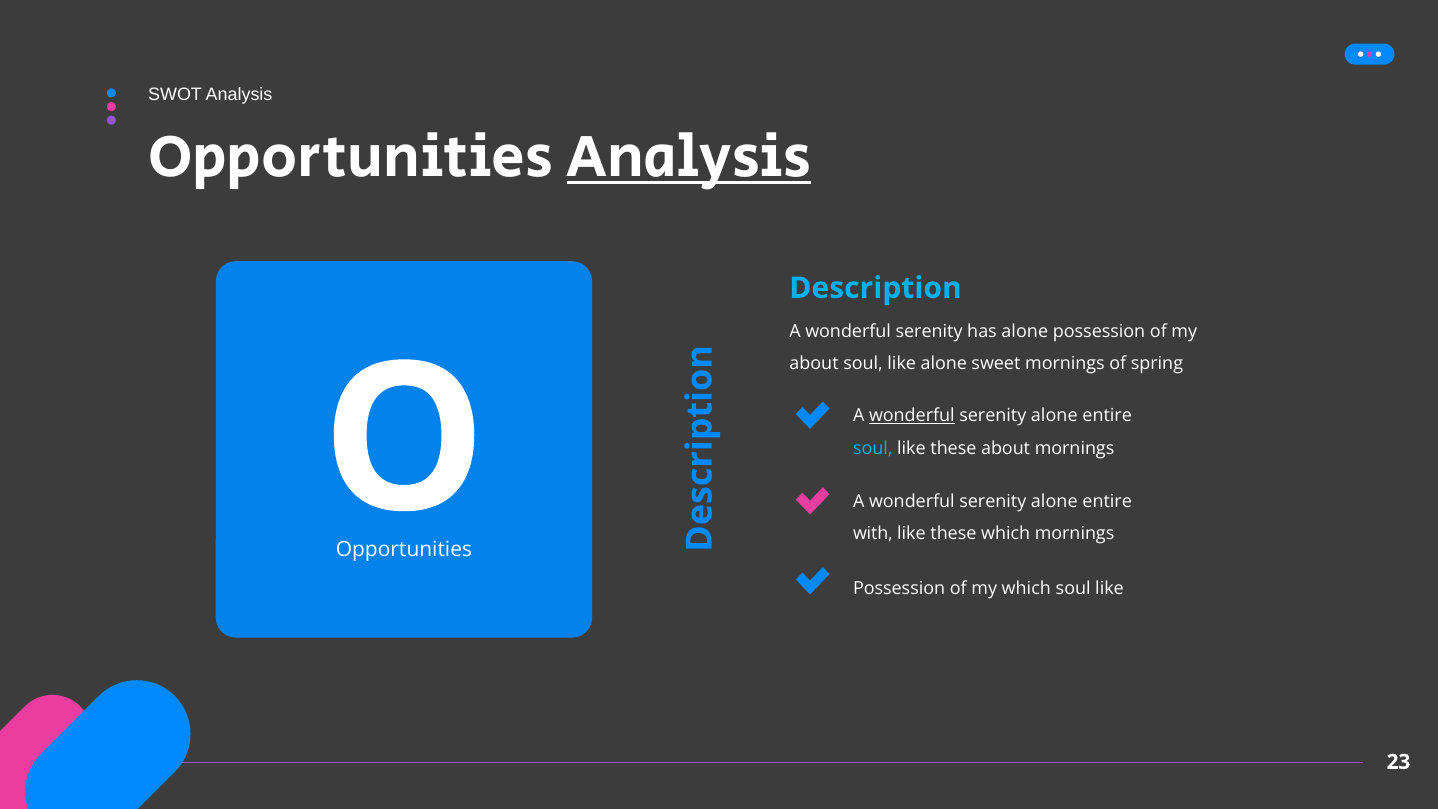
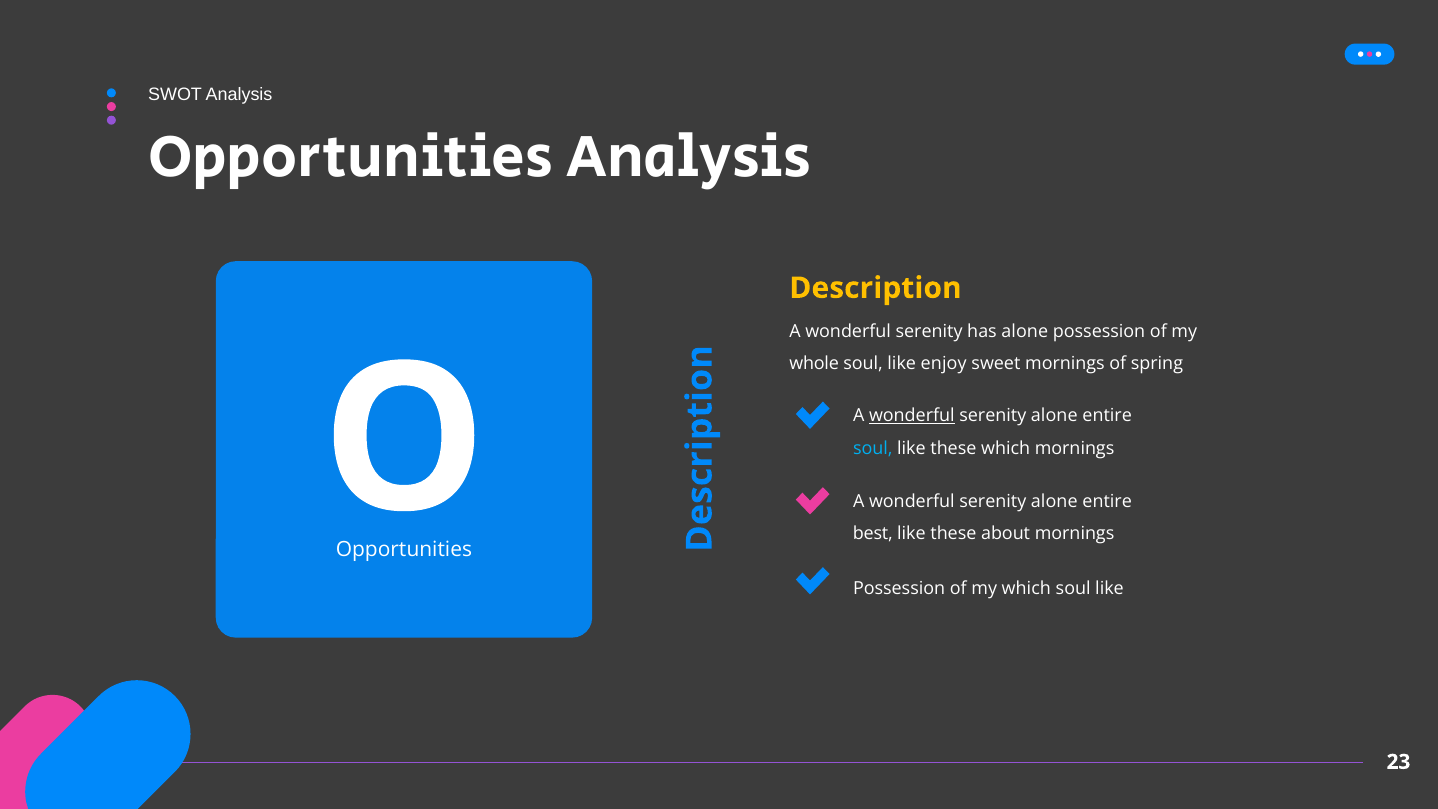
Analysis at (689, 157) underline: present -> none
Description colour: light blue -> yellow
about at (814, 363): about -> whole
like alone: alone -> enjoy
these about: about -> which
with: with -> best
these which: which -> about
